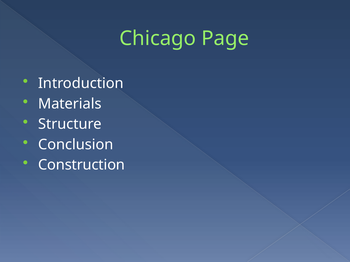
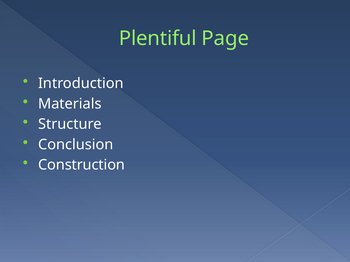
Chicago: Chicago -> Plentiful
